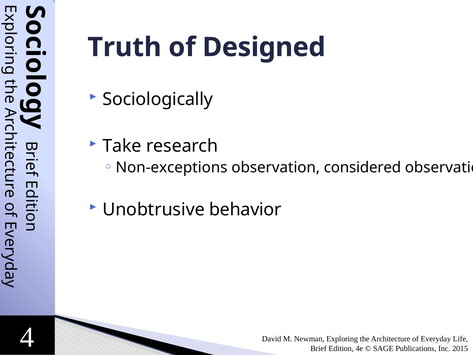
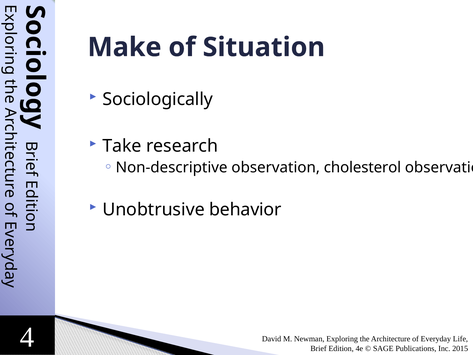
Truth: Truth -> Make
Designed: Designed -> Situation
Non-exceptions: Non-exceptions -> Non-descriptive
considered: considered -> cholesterol
